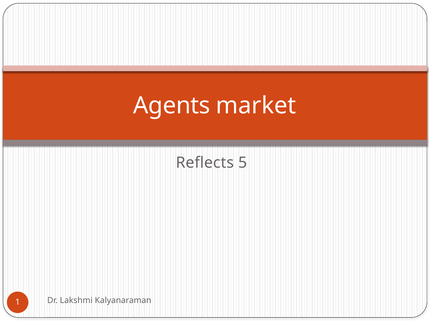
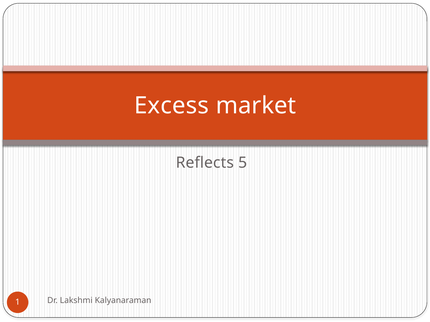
Agents: Agents -> Excess
